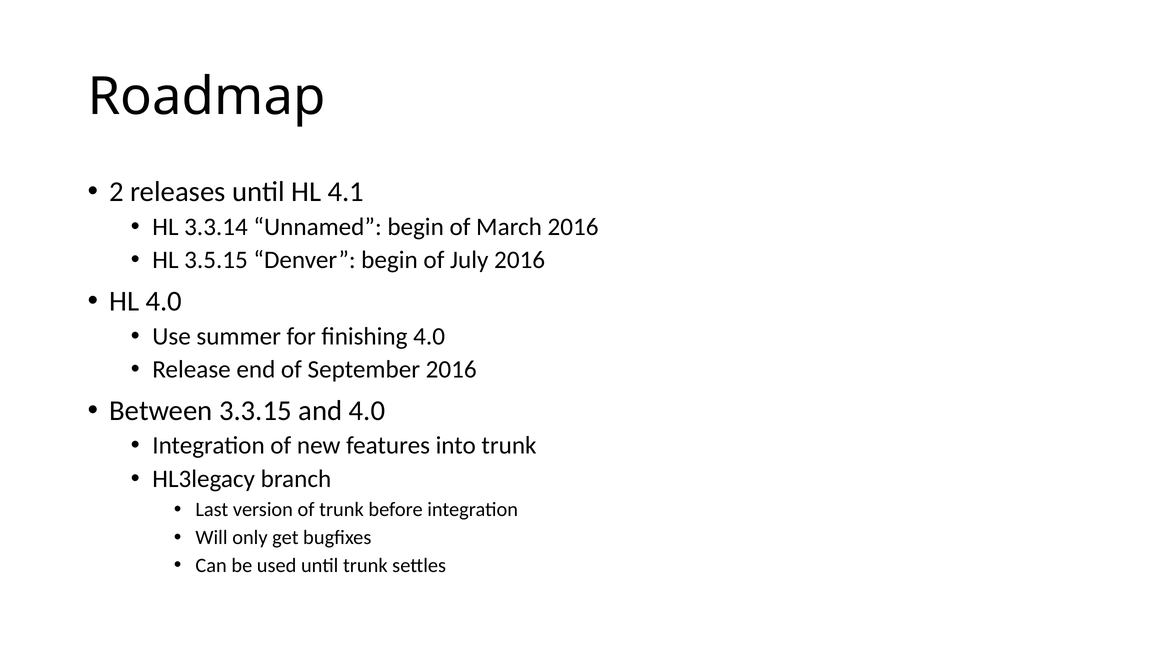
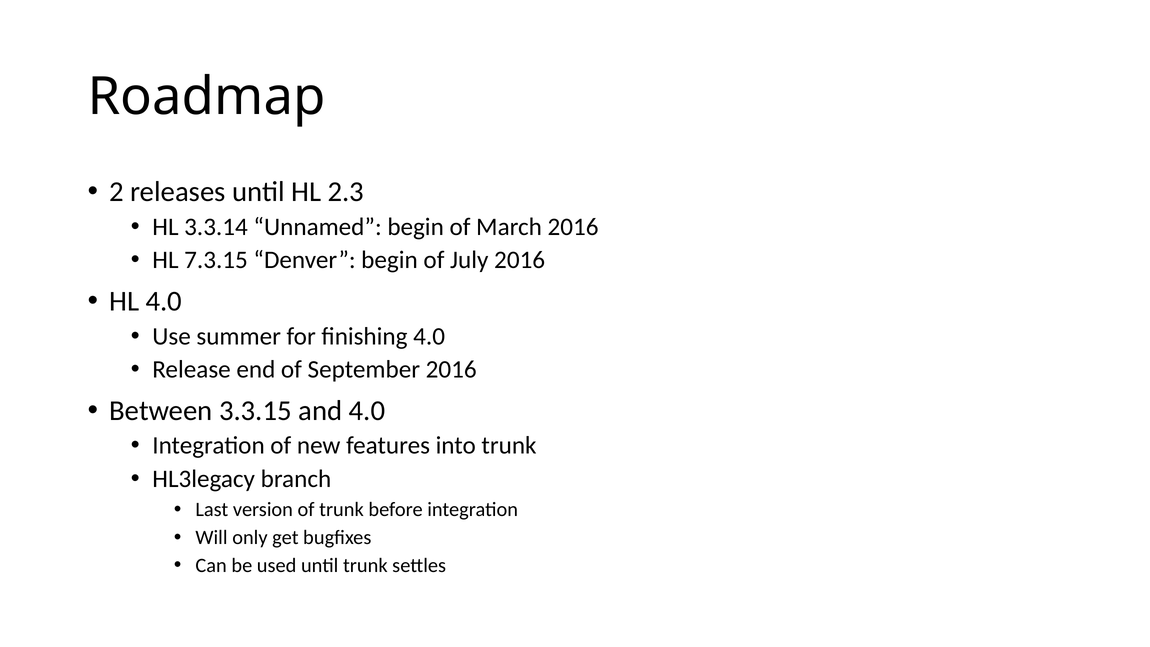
4.1: 4.1 -> 2.3
3.5.15: 3.5.15 -> 7.3.15
